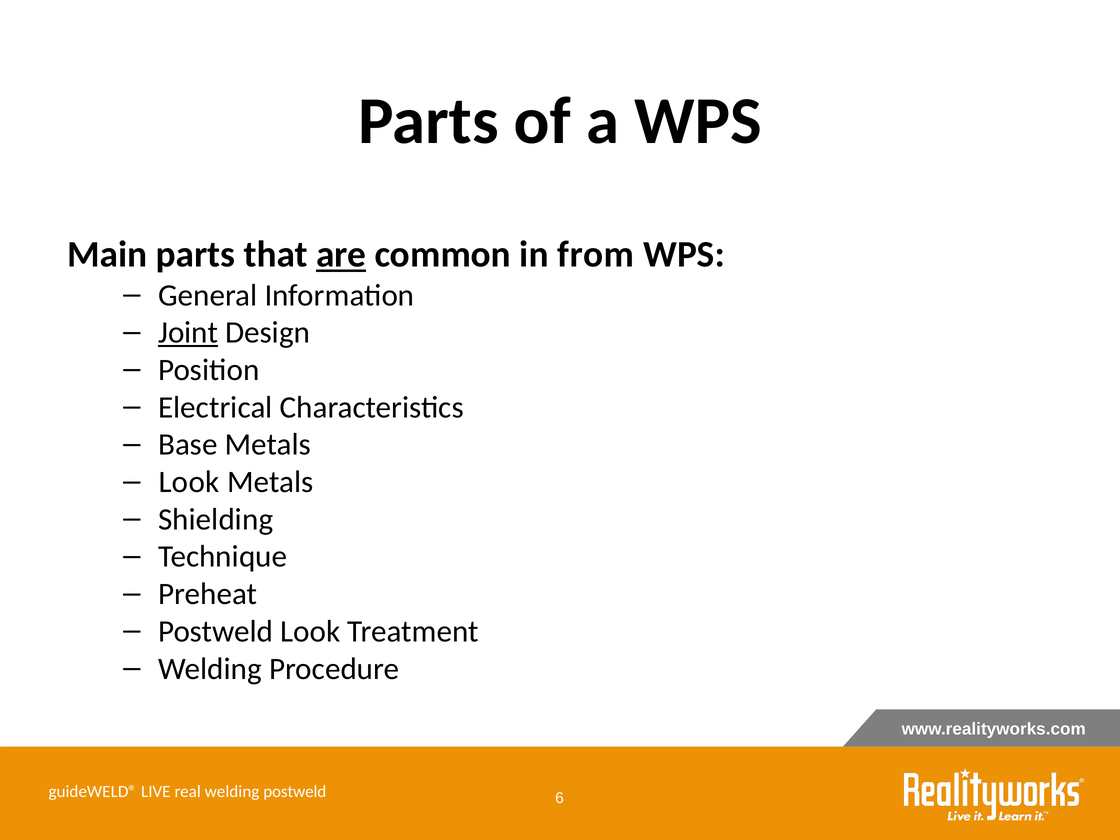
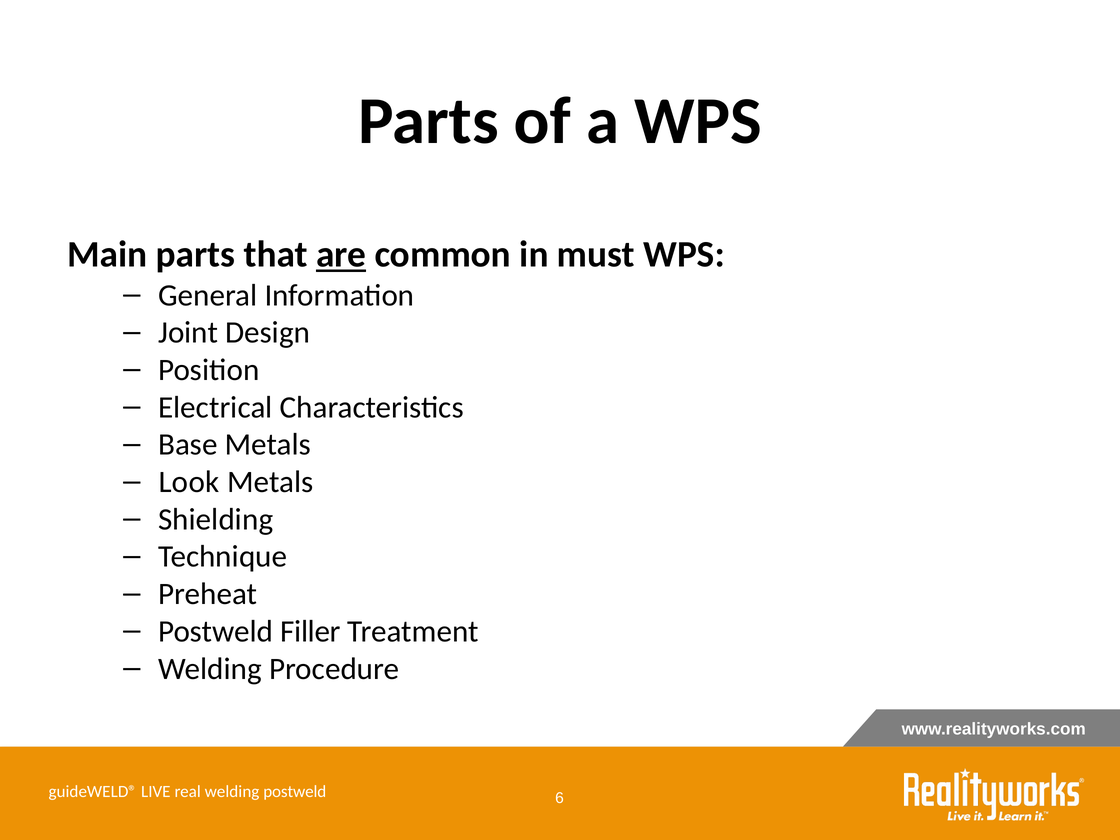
from: from -> must
Joint underline: present -> none
Postweld Look: Look -> Filler
